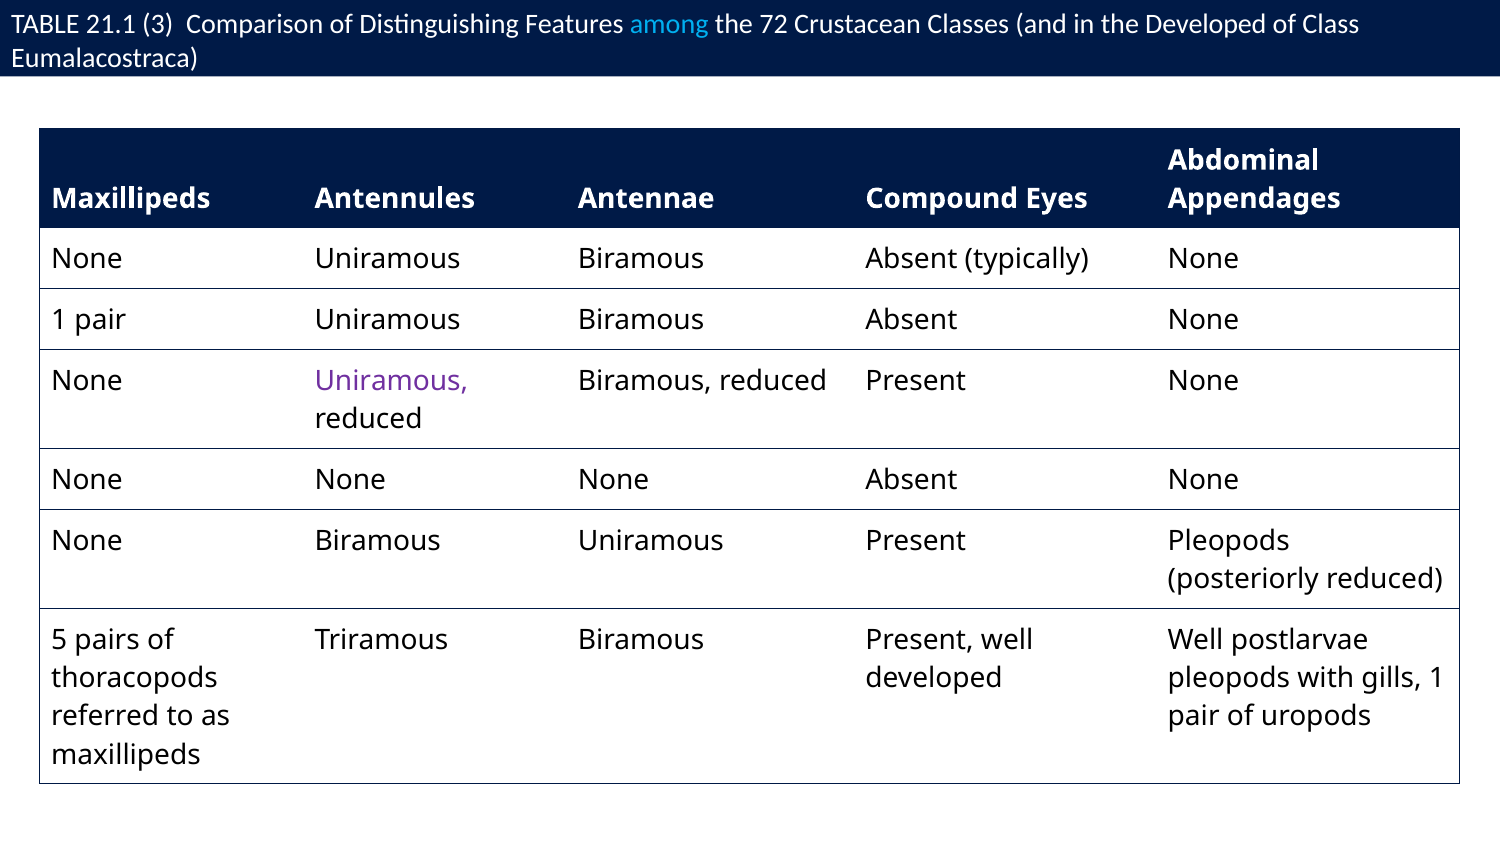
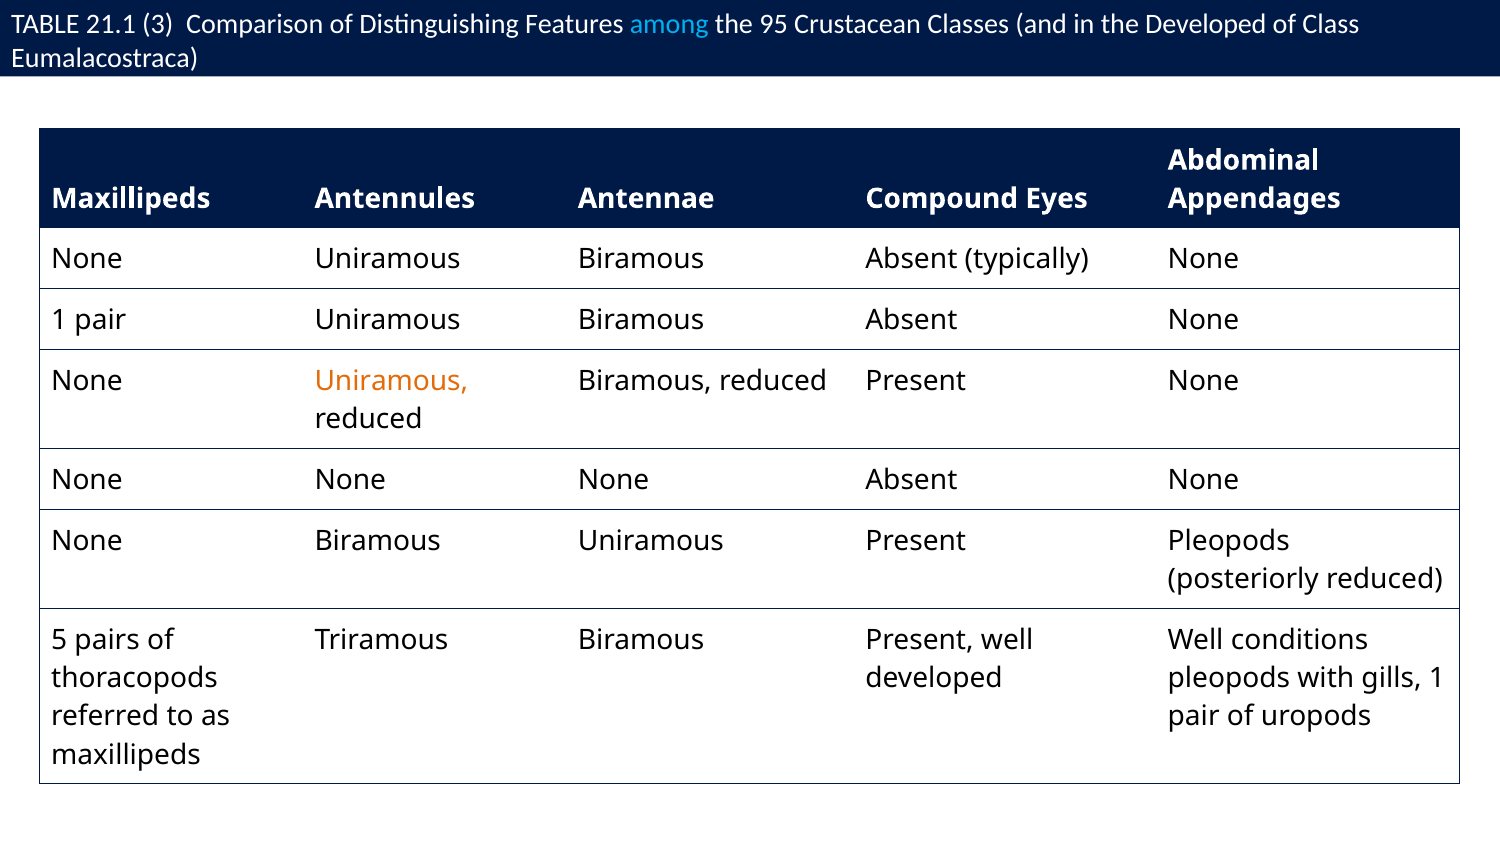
72: 72 -> 95
Uniramous at (391, 381) colour: purple -> orange
postlarvae: postlarvae -> conditions
